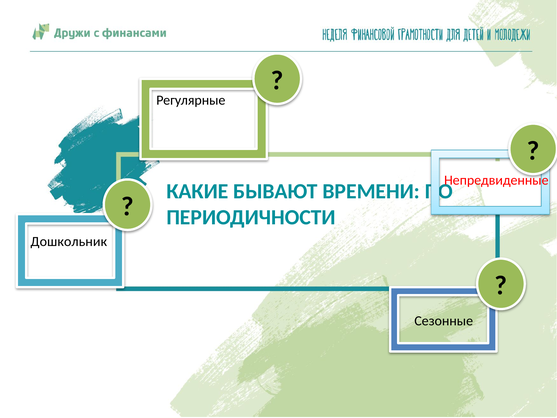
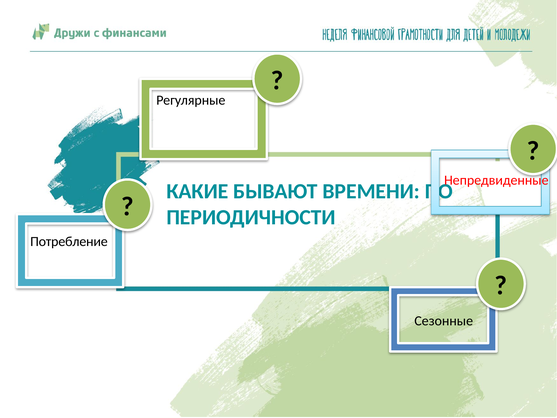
Дошкольник: Дошкольник -> Потребление
